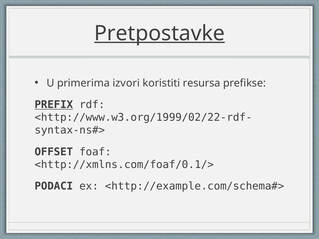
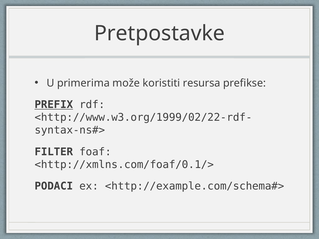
Pretpostavke underline: present -> none
izvori: izvori -> može
OFFSET: OFFSET -> FILTER
